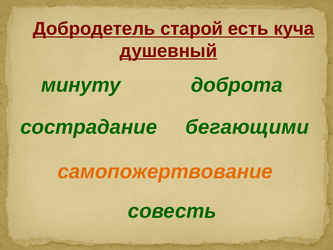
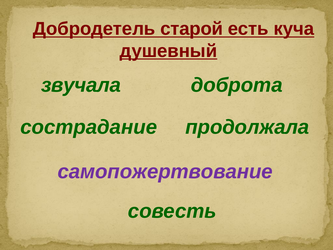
минуту: минуту -> звучала
бегающими: бегающими -> продолжала
самопожертвование colour: orange -> purple
